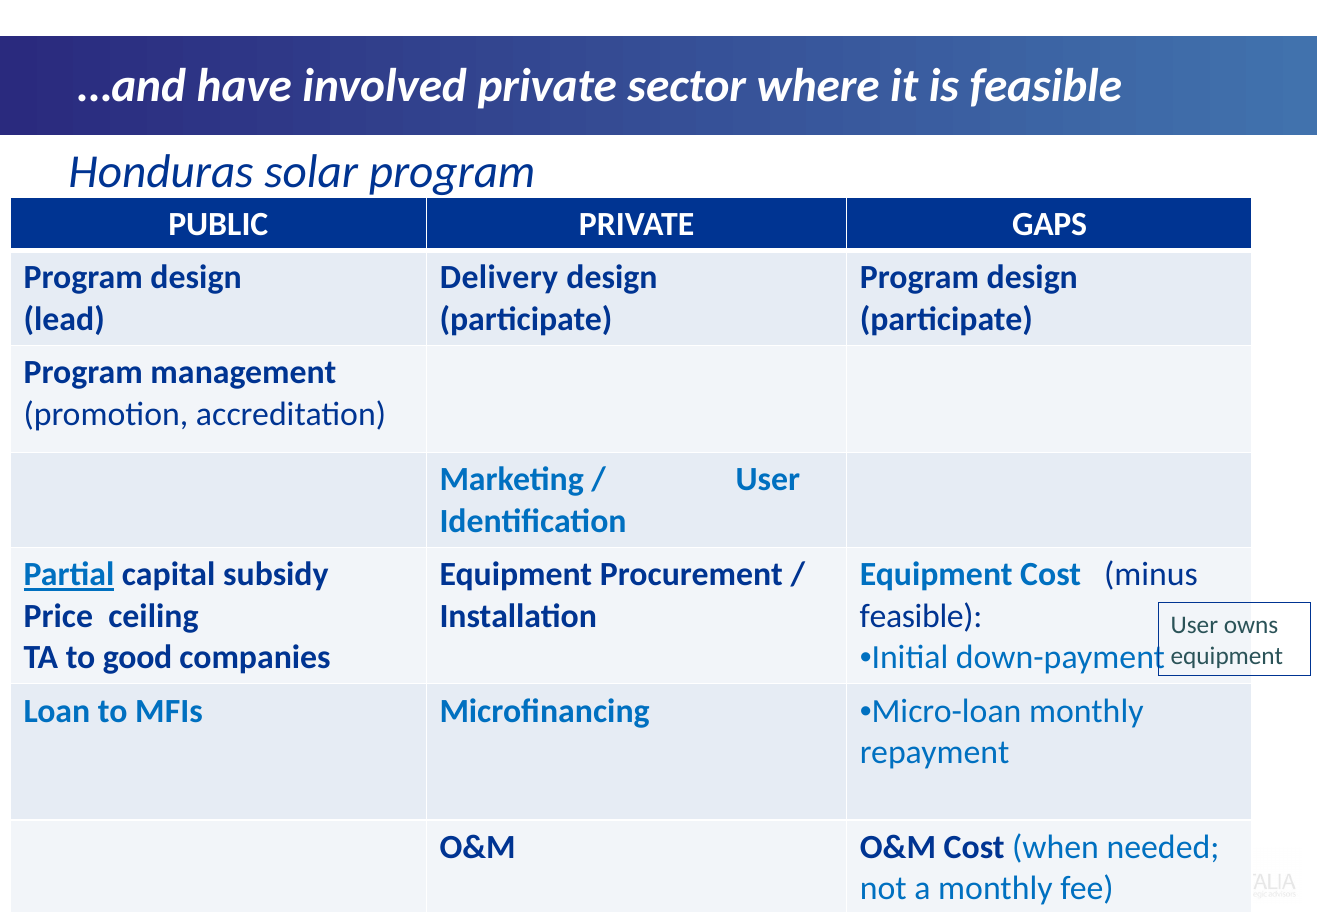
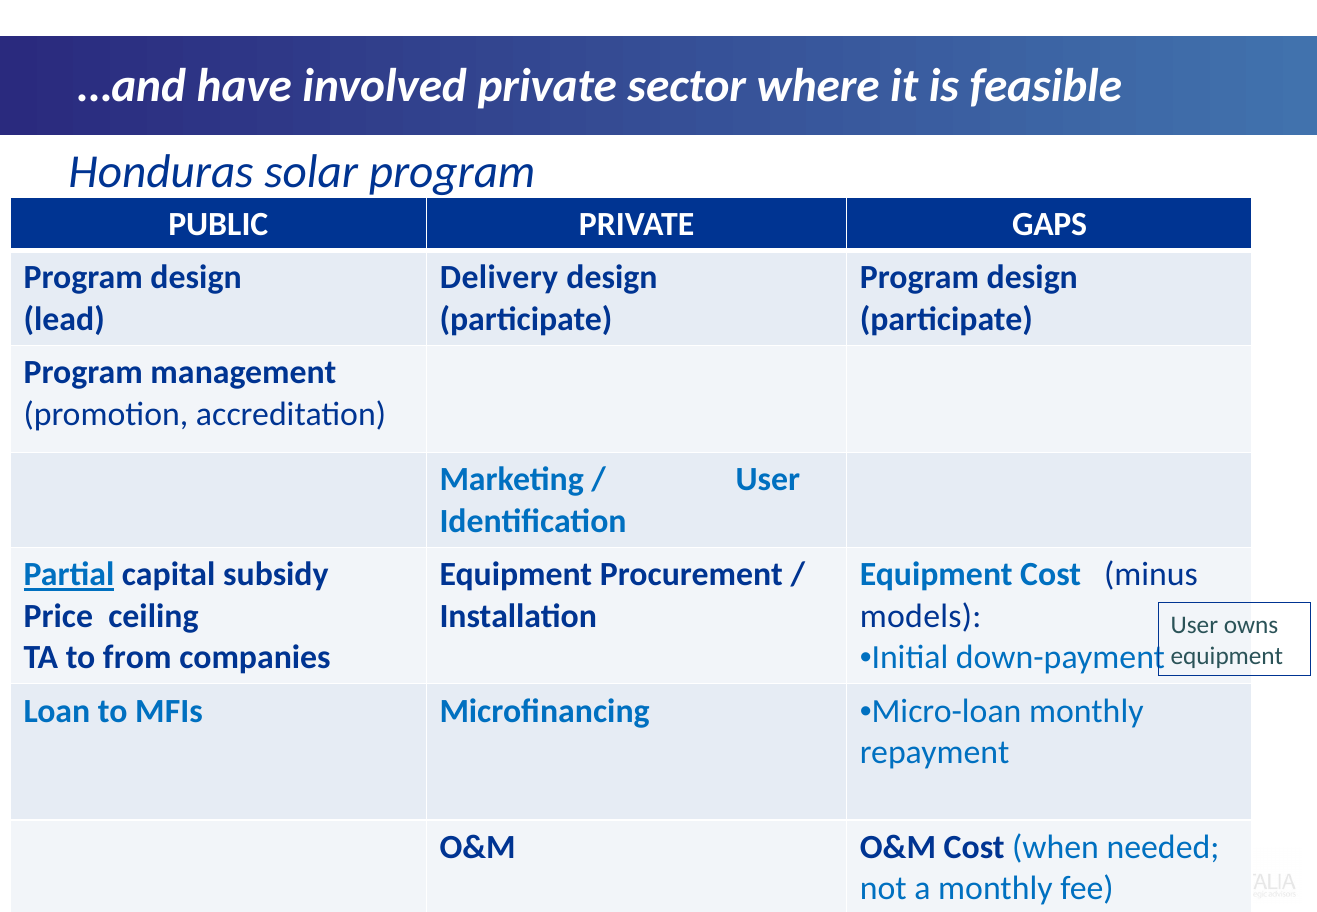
feasible at (921, 616): feasible -> models
good: good -> from
